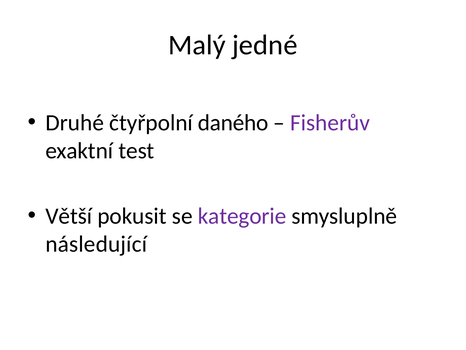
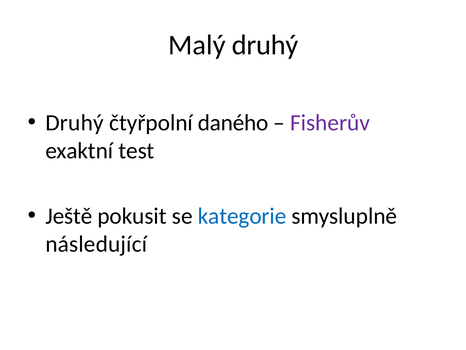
Malý jedné: jedné -> druhý
Druhé at (75, 123): Druhé -> Druhý
Větší: Větší -> Ještě
kategorie colour: purple -> blue
